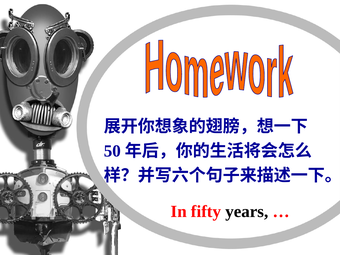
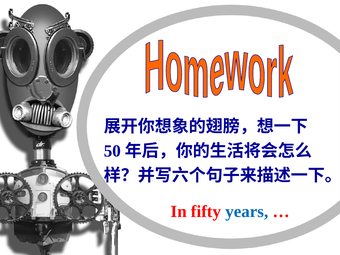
years colour: black -> blue
